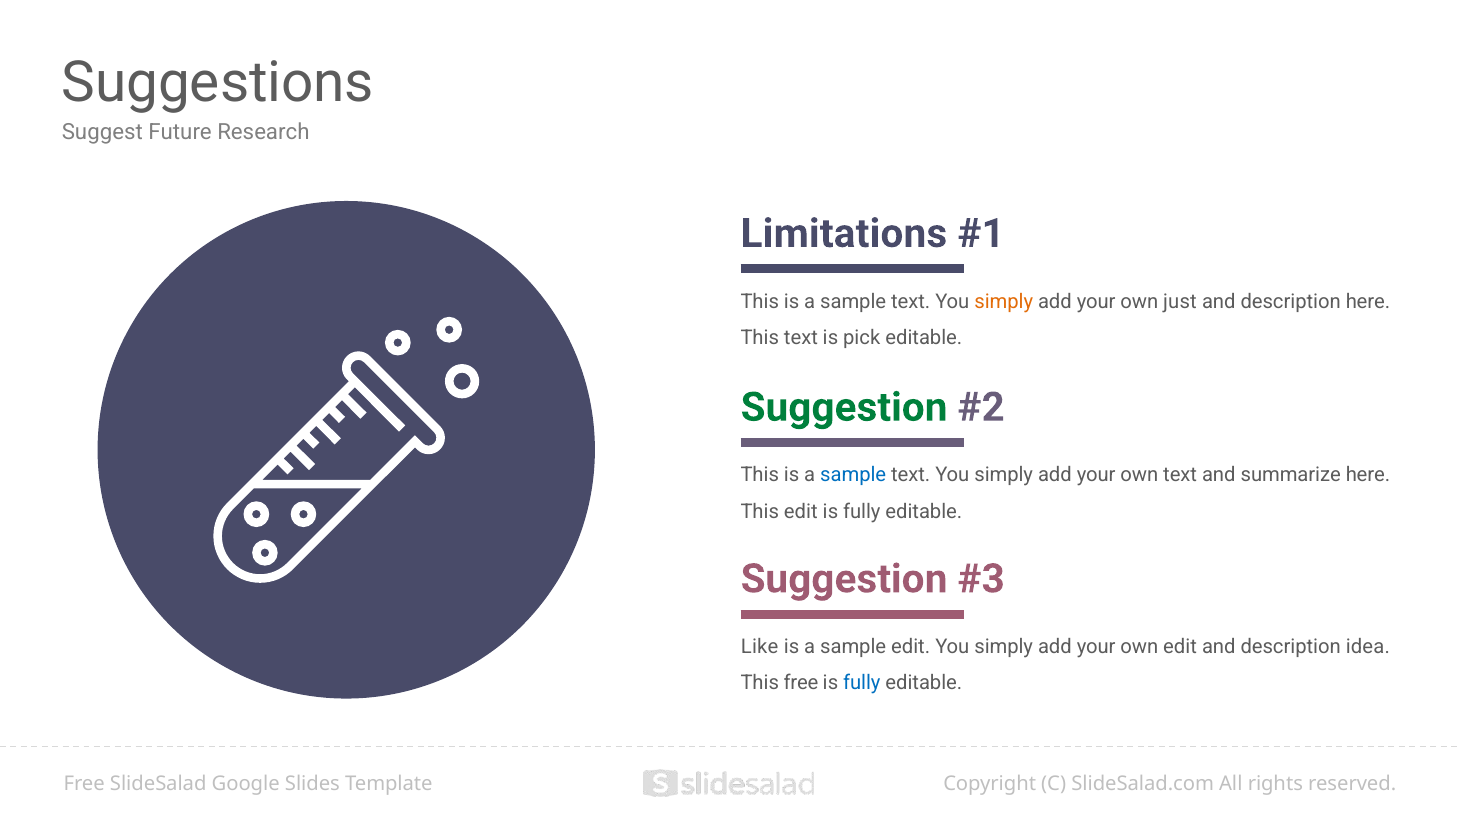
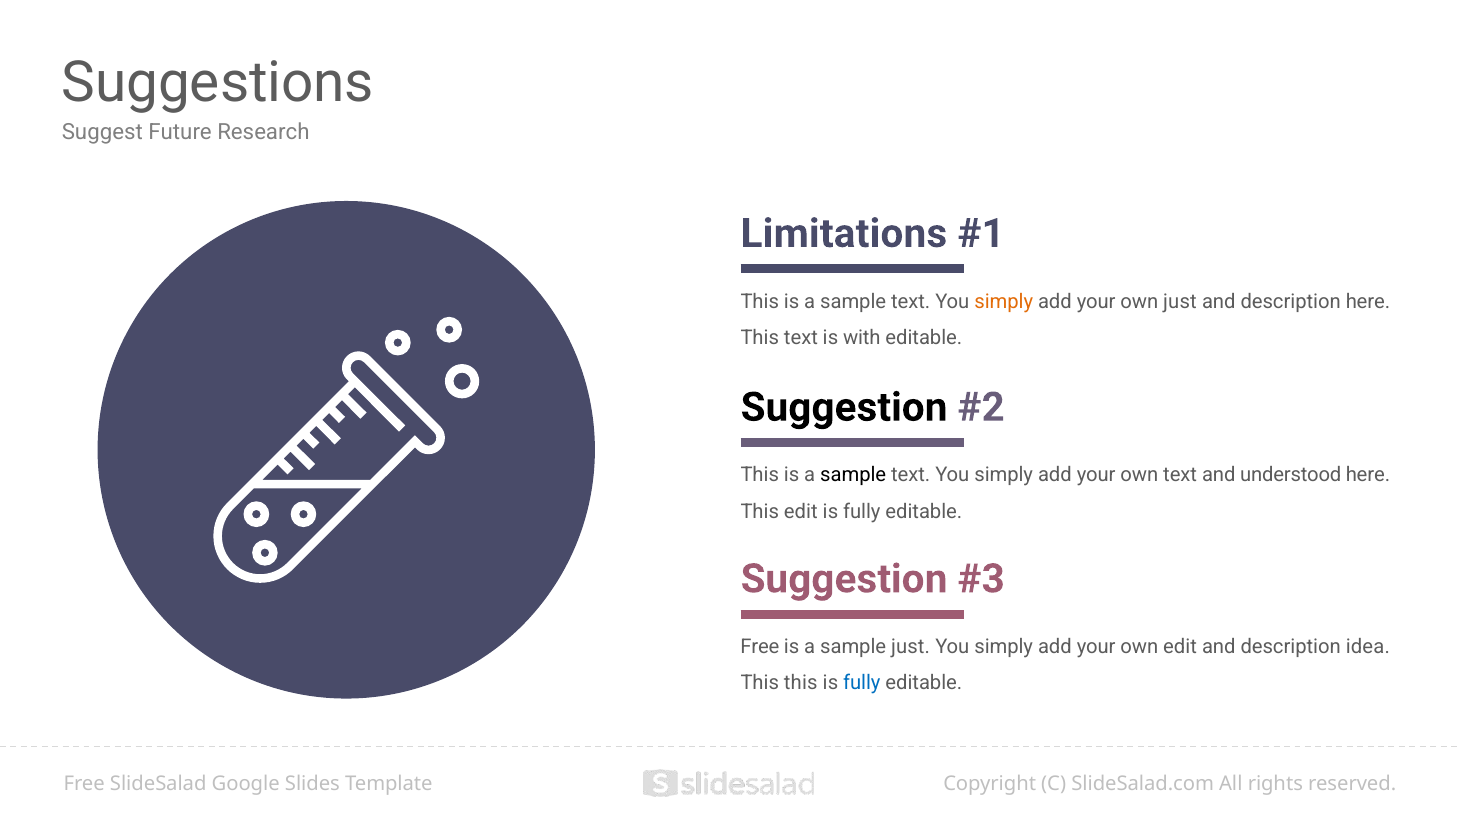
pick: pick -> with
Suggestion at (844, 407) colour: green -> black
sample at (853, 475) colour: blue -> black
summarize: summarize -> understood
Like at (760, 646): Like -> Free
sample edit: edit -> just
This free: free -> this
